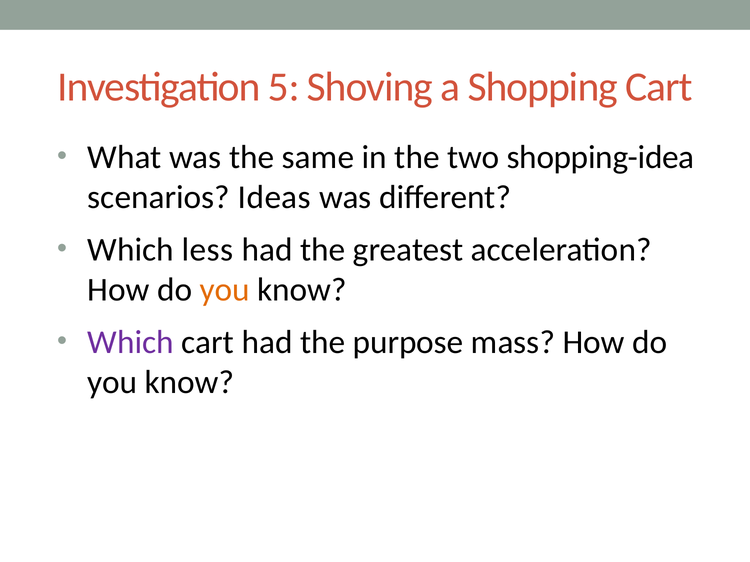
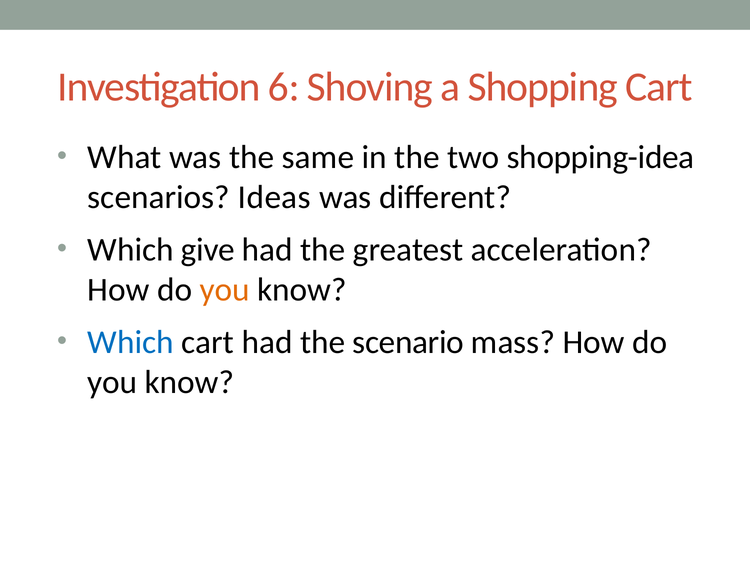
5: 5 -> 6
less: less -> give
Which at (131, 342) colour: purple -> blue
purpose: purpose -> scenario
